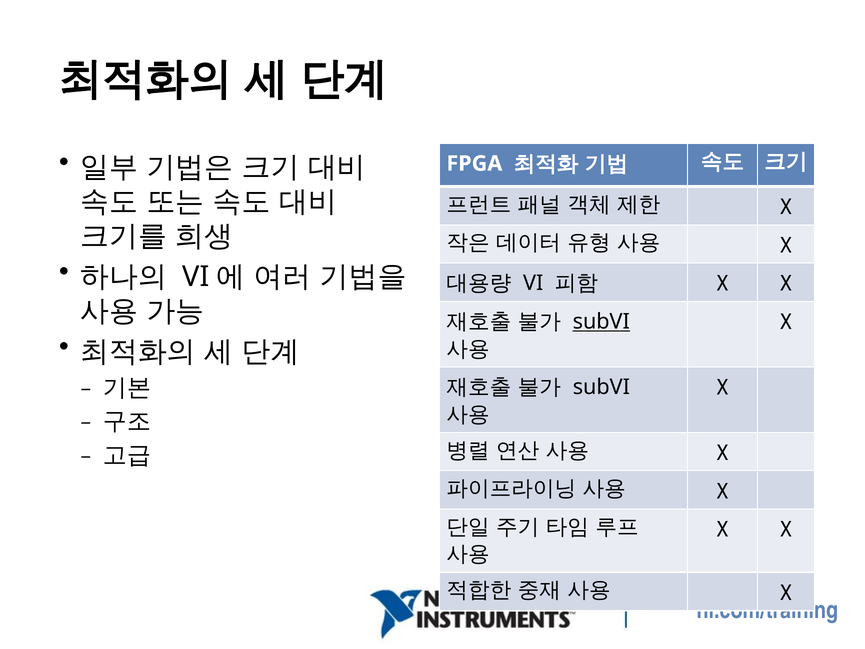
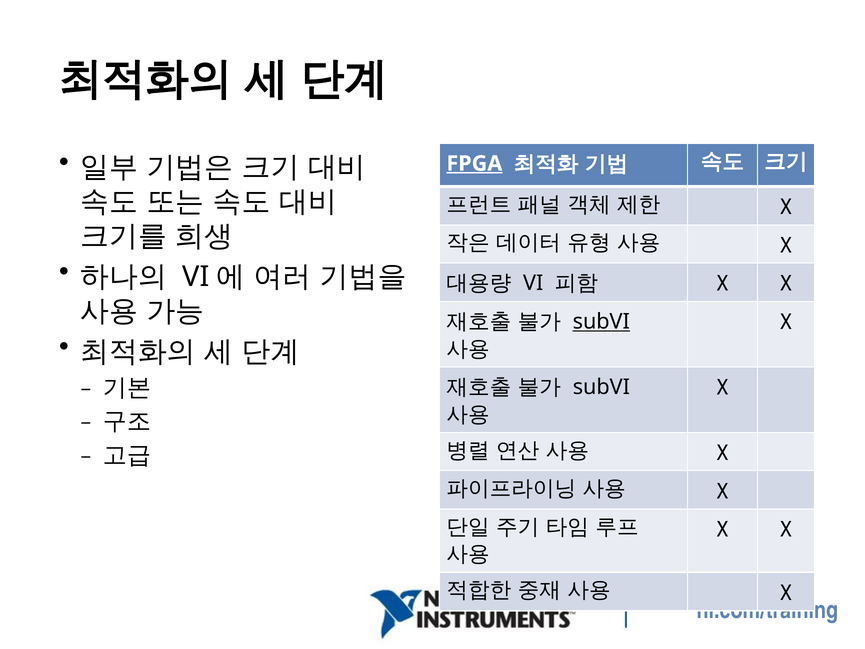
FPGA underline: none -> present
